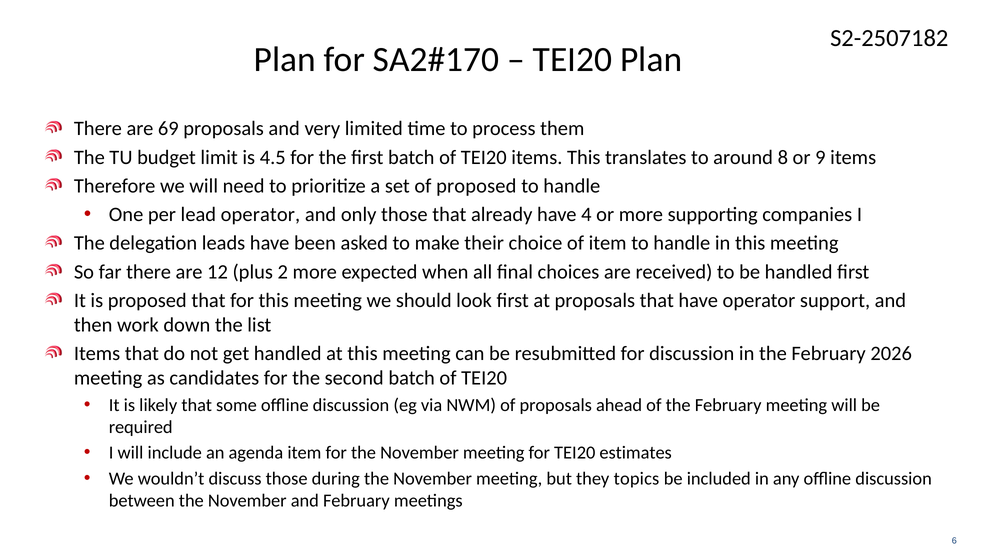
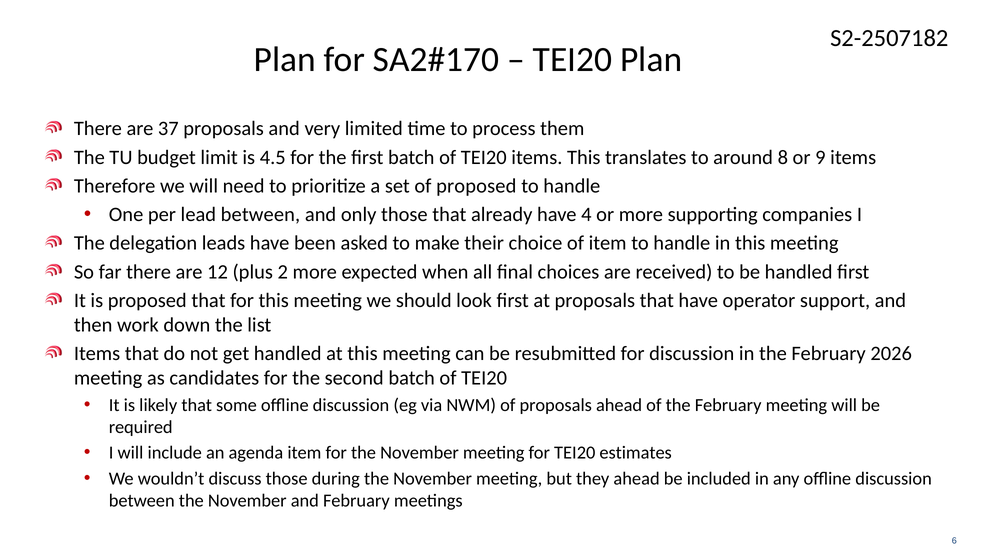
69: 69 -> 37
lead operator: operator -> between
they topics: topics -> ahead
